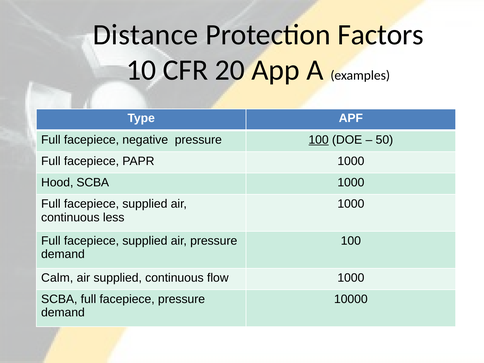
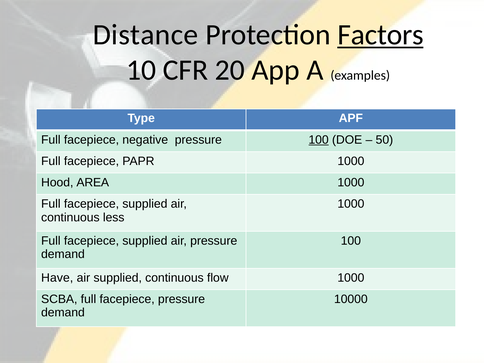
Factors underline: none -> present
Hood SCBA: SCBA -> AREA
Calm: Calm -> Have
